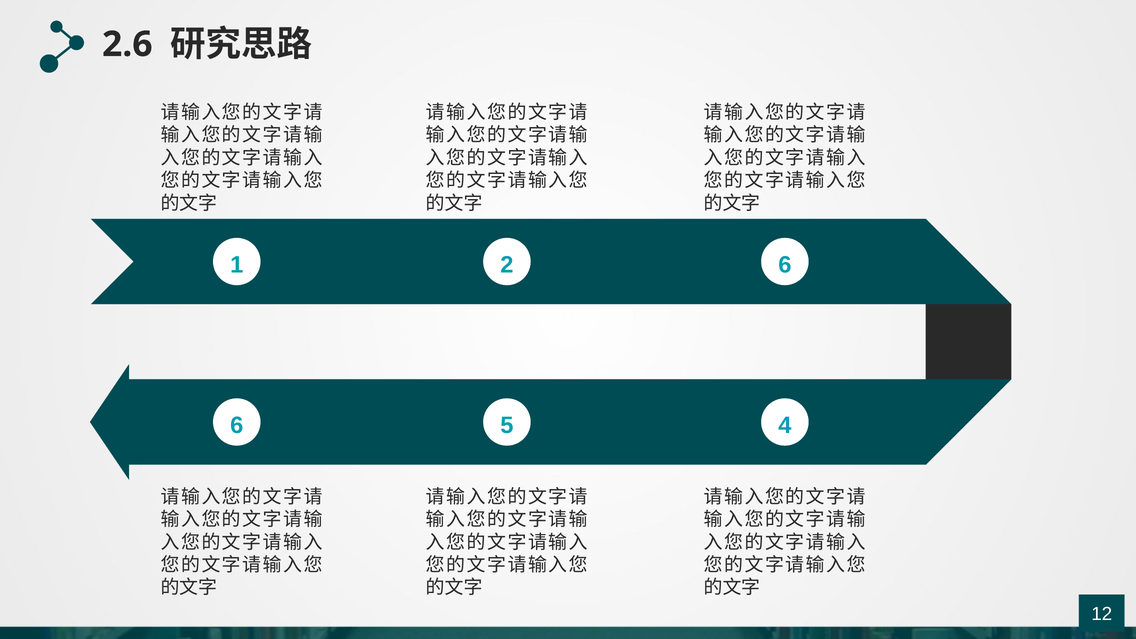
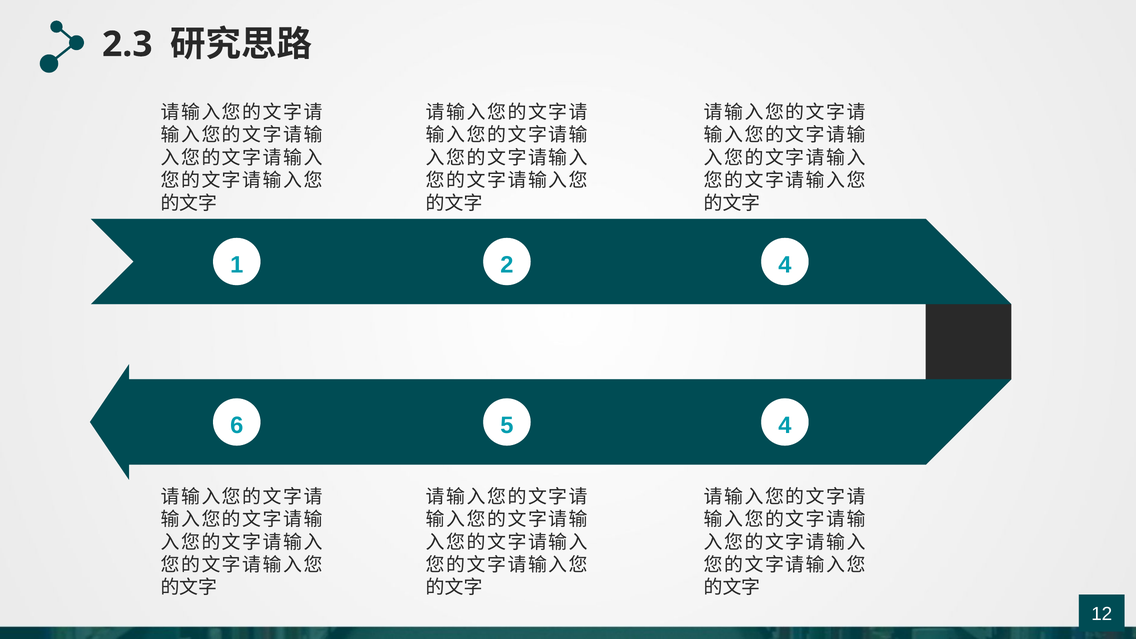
2.6: 2.6 -> 2.3
2 6: 6 -> 4
